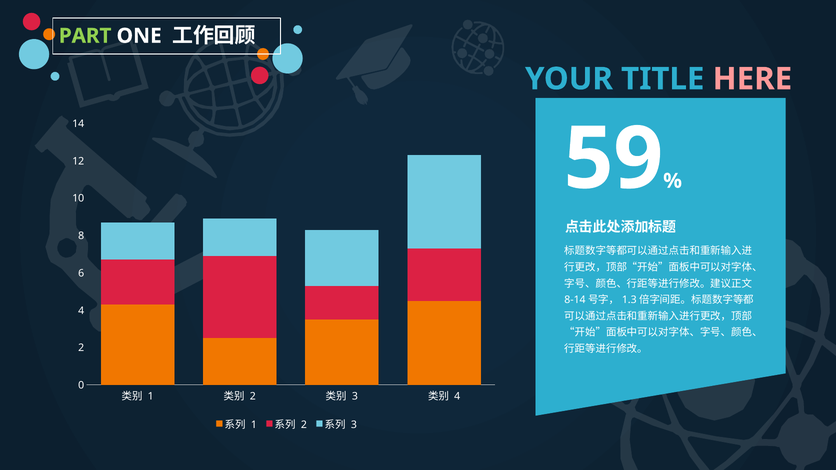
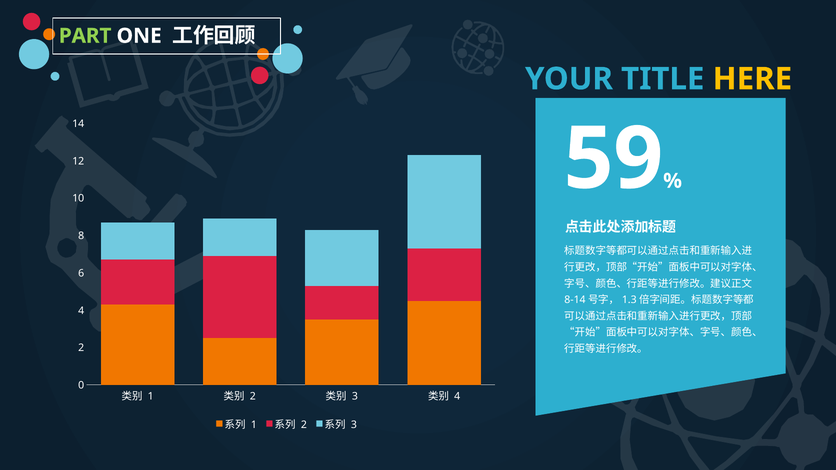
HERE colour: pink -> yellow
